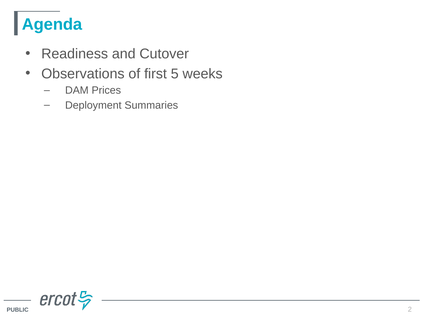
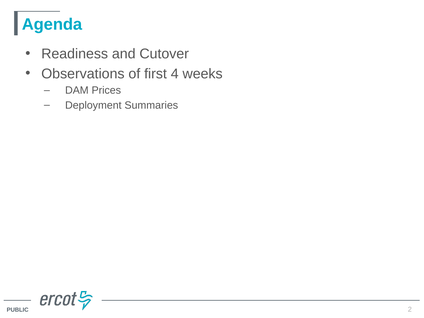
5: 5 -> 4
